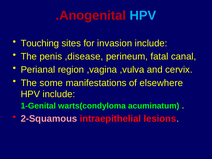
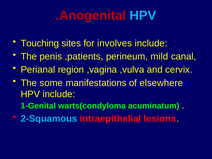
invasion: invasion -> involves
,disease: ,disease -> ,patients
fatal: fatal -> mild
2-Squamous colour: pink -> light blue
